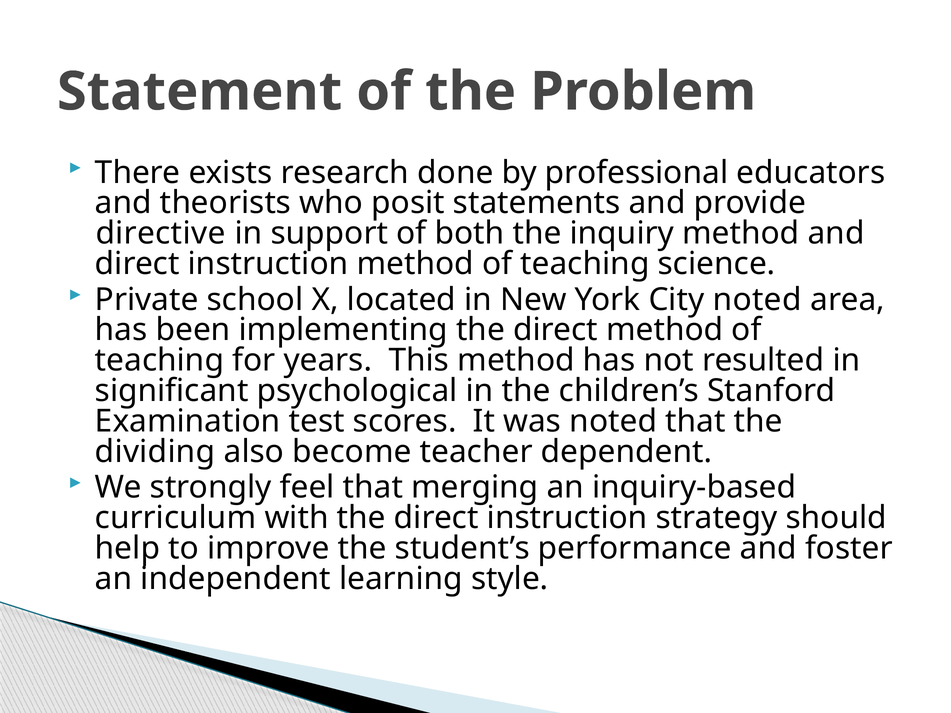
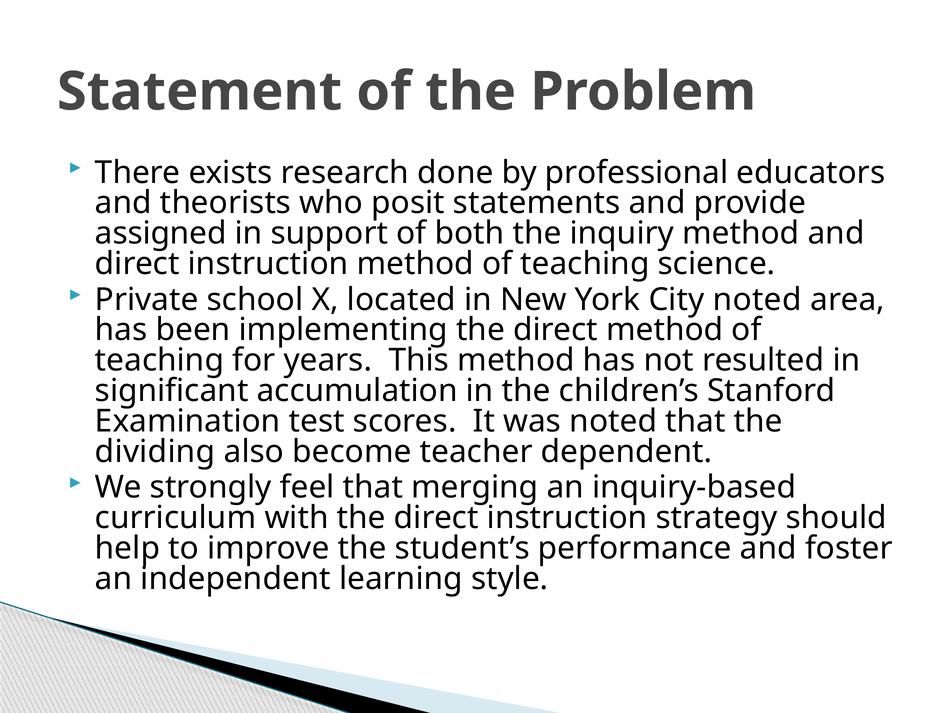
directive: directive -> assigned
psychological: psychological -> accumulation
